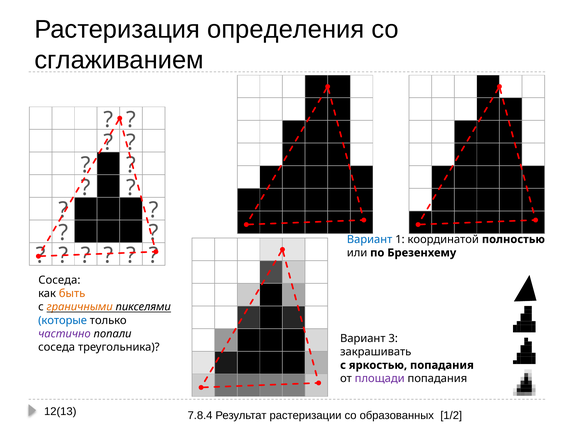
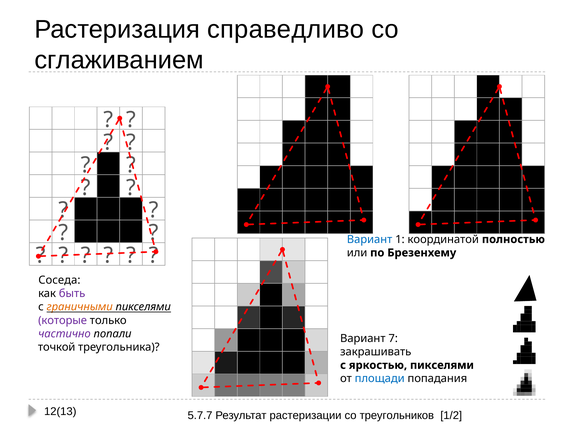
определения: определения -> справедливо
быть colour: orange -> purple
которые colour: blue -> purple
3: 3 -> 7
соседа at (57, 347): соседа -> точкой
яркостью попадания: попадания -> пикселями
площади colour: purple -> blue
7.8.4: 7.8.4 -> 5.7.7
образованных: образованных -> треугольников
